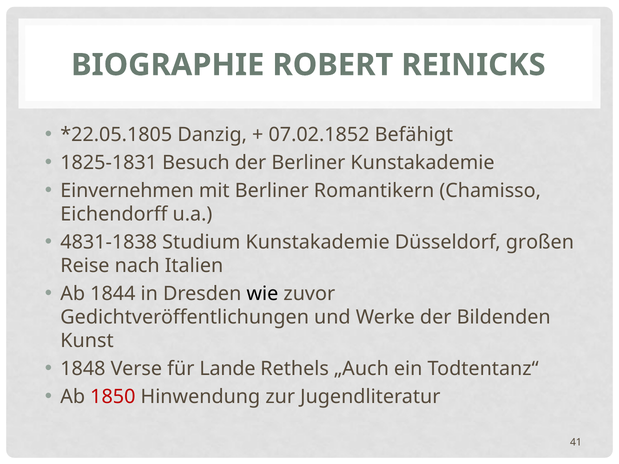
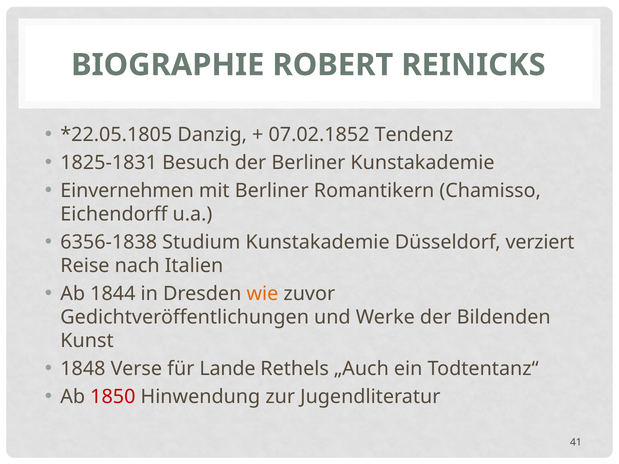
Befähigt: Befähigt -> Tendenz
4831-1838: 4831-1838 -> 6356-1838
großen: großen -> verziert
wie colour: black -> orange
